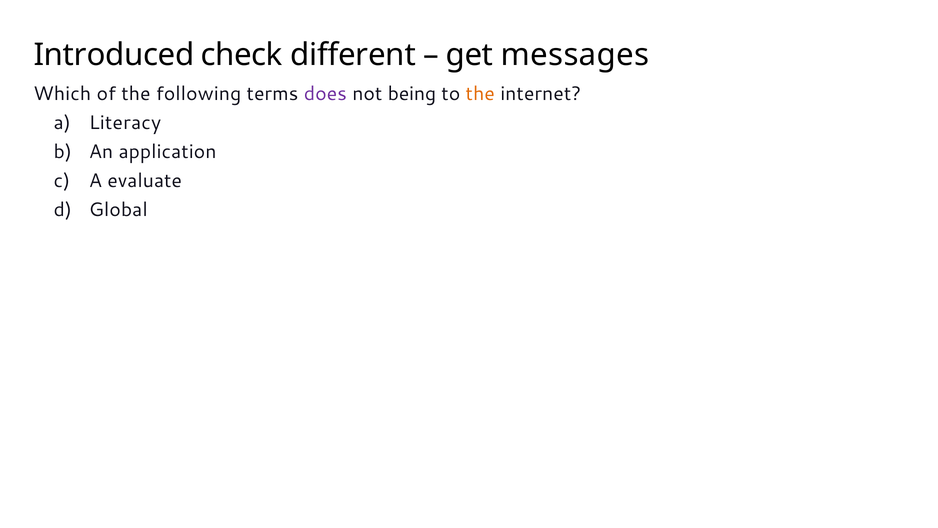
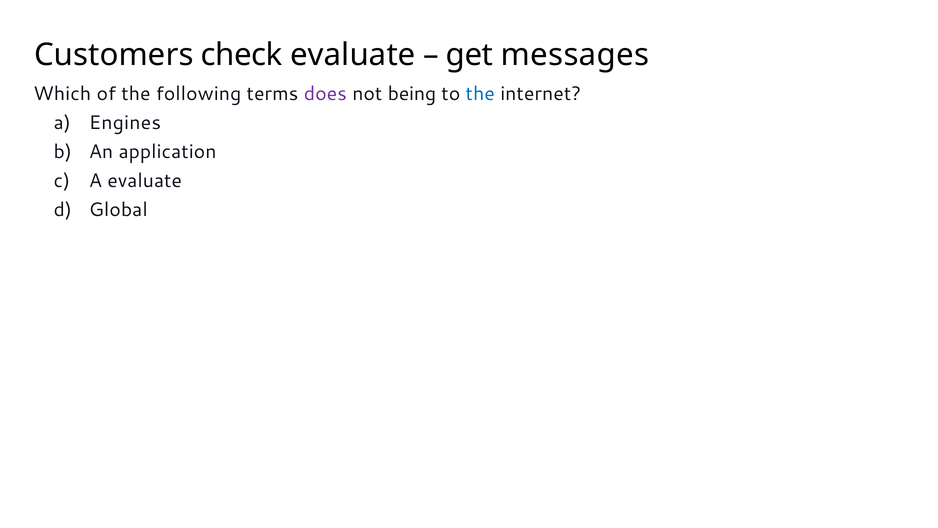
Introduced: Introduced -> Customers
check different: different -> evaluate
the at (480, 94) colour: orange -> blue
Literacy: Literacy -> Engines
